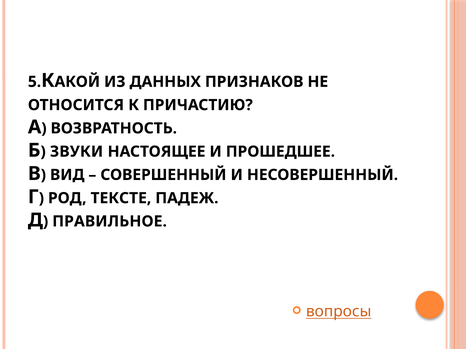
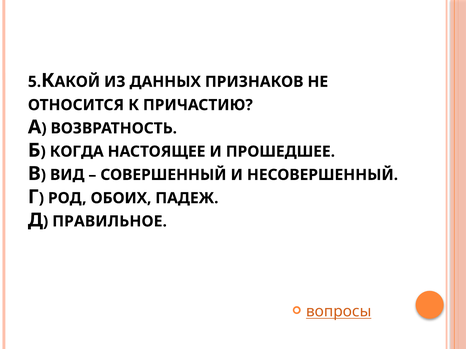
ЗВУКИ: ЗВУКИ -> КОГДА
ТЕКСТЕ: ТЕКСТЕ -> ОБОИХ
